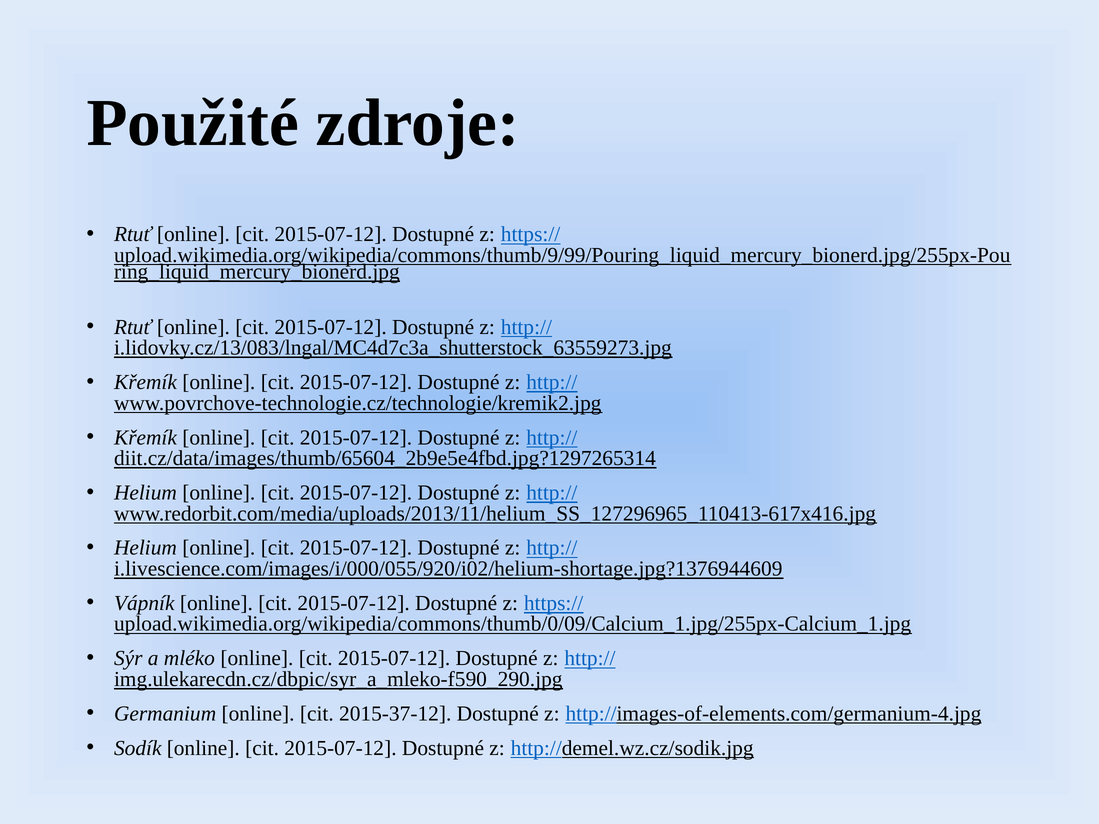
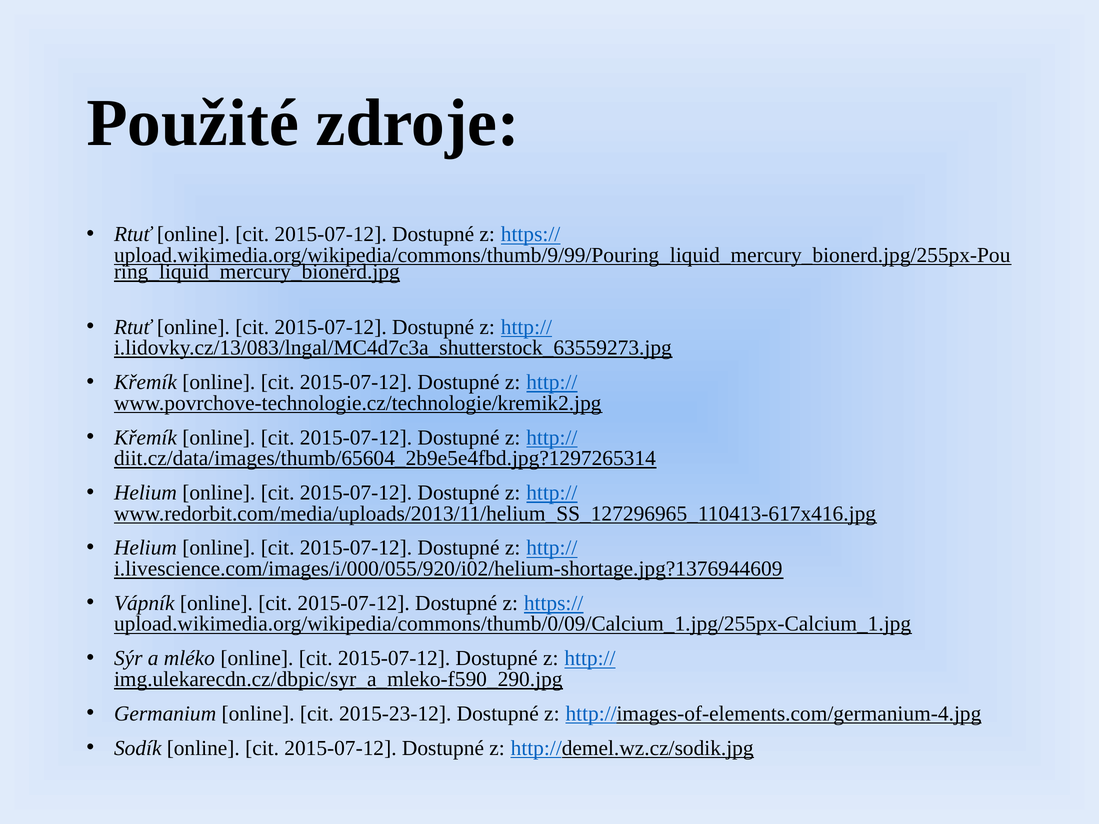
2015-37-12: 2015-37-12 -> 2015-23-12
